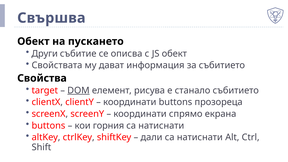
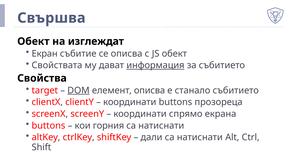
пускането: пускането -> изглеждат
Други: Други -> Екран
информация underline: none -> present
елемент рисува: рисува -> описва
